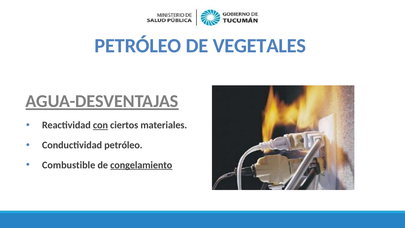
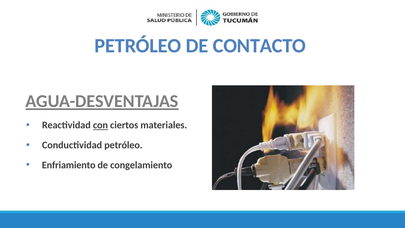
VEGETALES: VEGETALES -> CONTACTO
Combustible: Combustible -> Enfriamiento
congelamiento underline: present -> none
